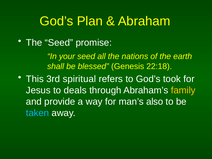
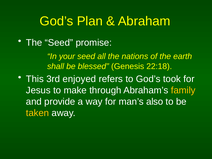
spiritual: spiritual -> enjoyed
deals: deals -> make
taken colour: light blue -> yellow
